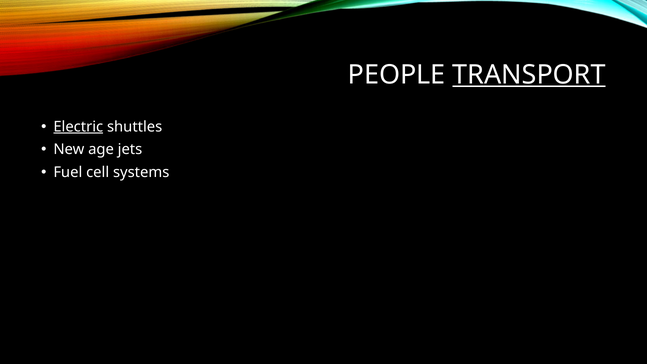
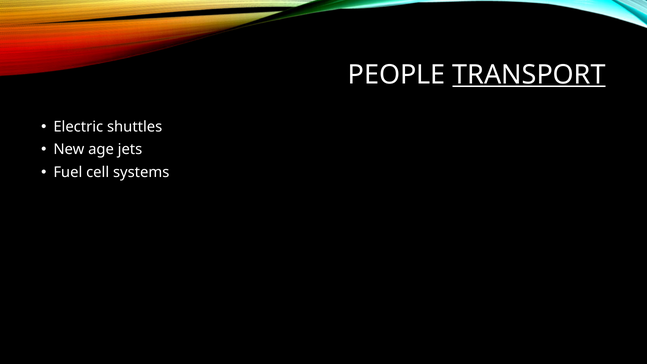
Electric underline: present -> none
